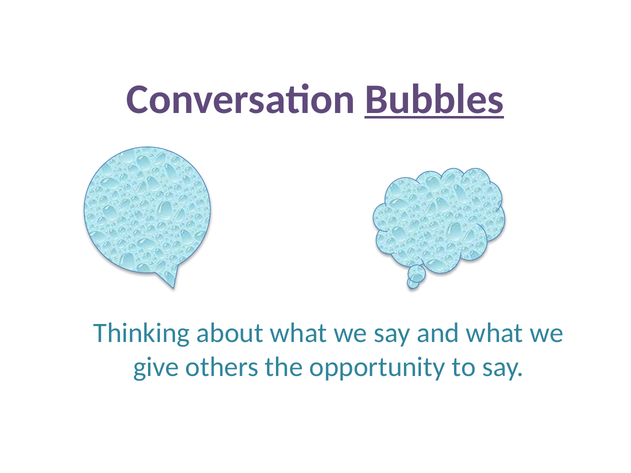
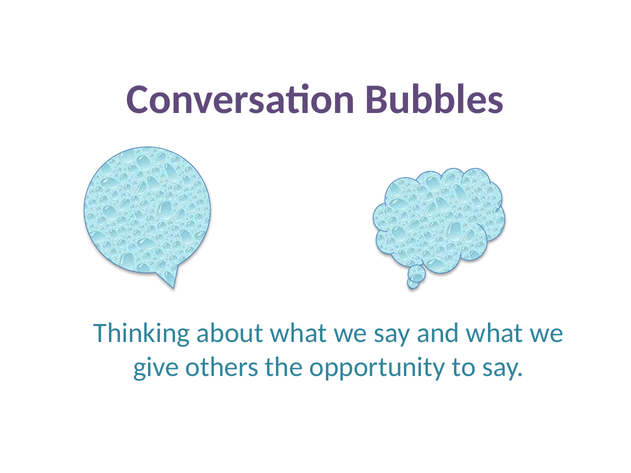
Bubbles underline: present -> none
